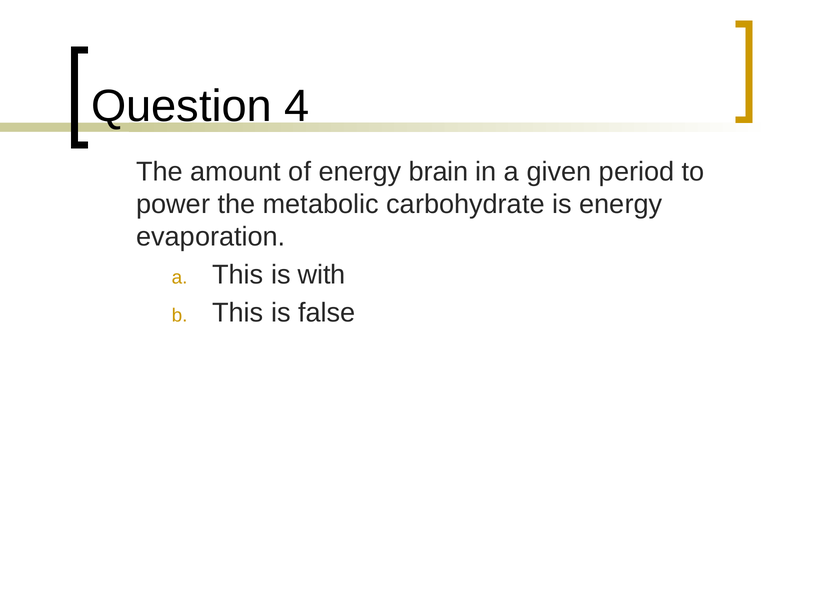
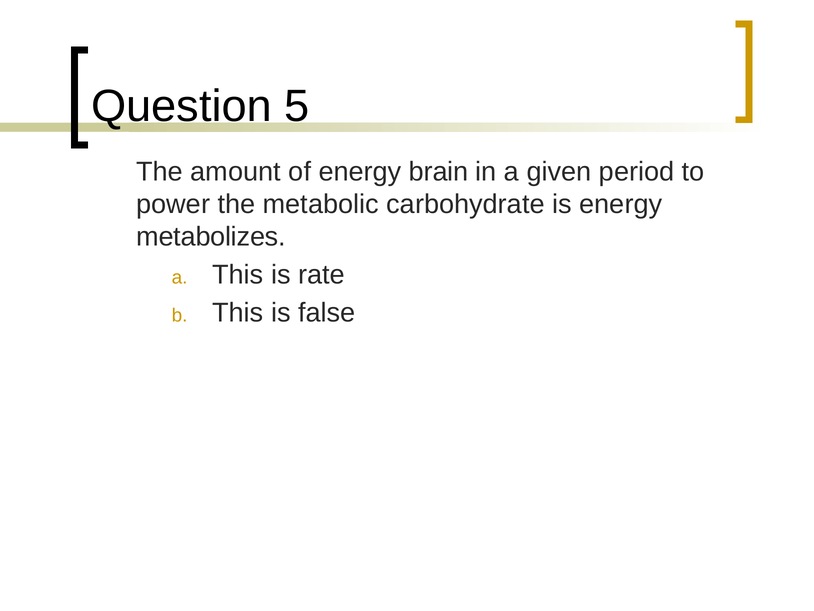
4: 4 -> 5
evaporation: evaporation -> metabolizes
with: with -> rate
